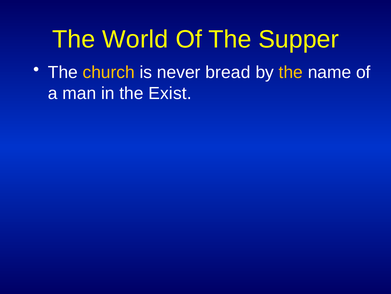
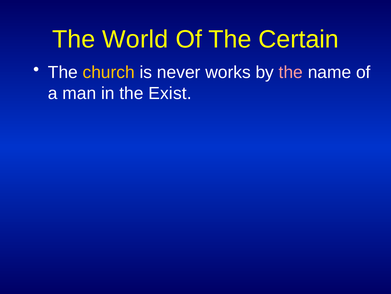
Supper: Supper -> Certain
bread: bread -> works
the at (291, 72) colour: yellow -> pink
